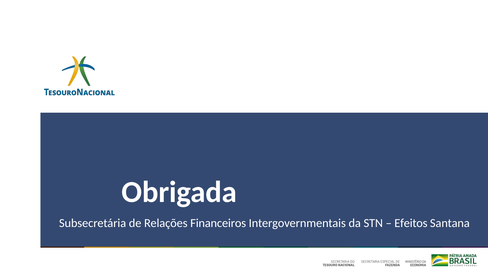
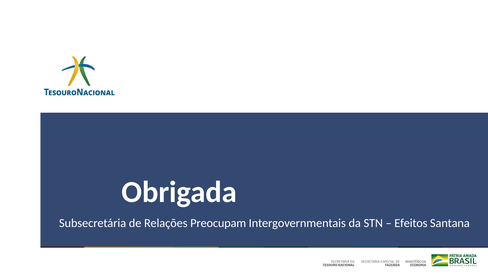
Financeiros: Financeiros -> Preocupam
